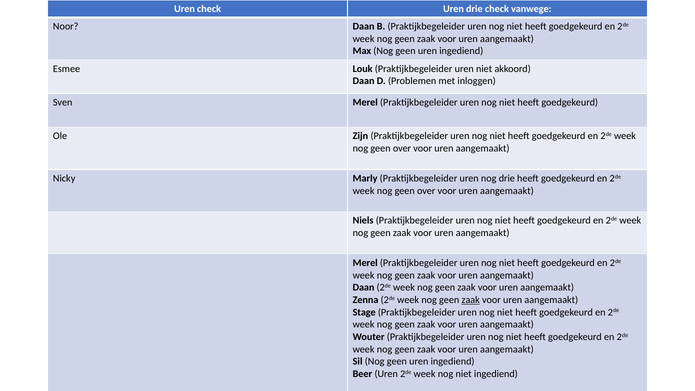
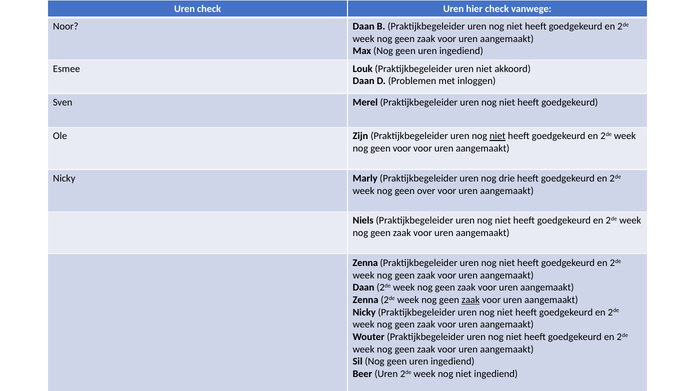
Uren drie: drie -> hier
niet at (498, 136) underline: none -> present
over at (402, 148): over -> voor
Merel at (365, 263): Merel -> Zenna
Stage at (364, 312): Stage -> Nicky
